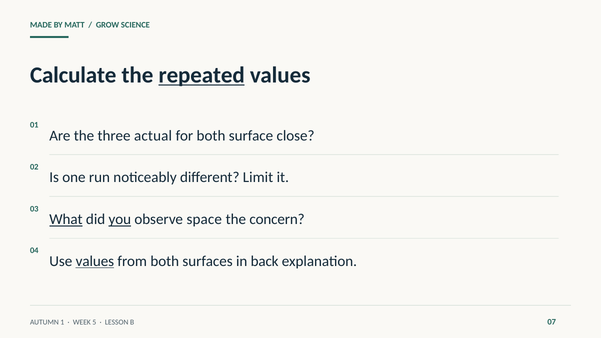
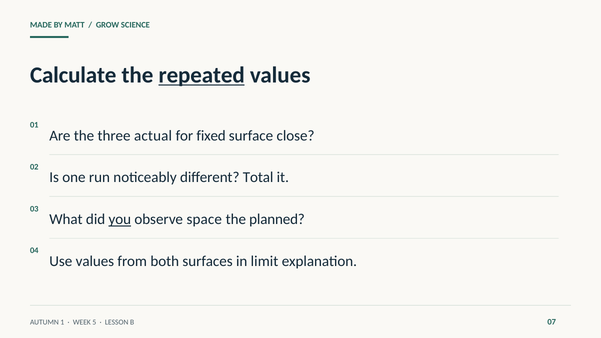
for both: both -> fixed
Limit: Limit -> Total
What underline: present -> none
concern: concern -> planned
values at (95, 261) underline: present -> none
back: back -> limit
